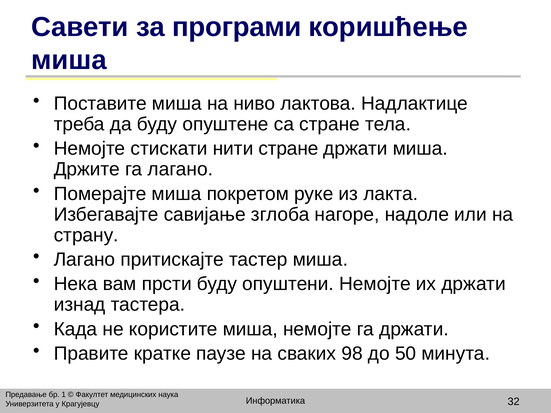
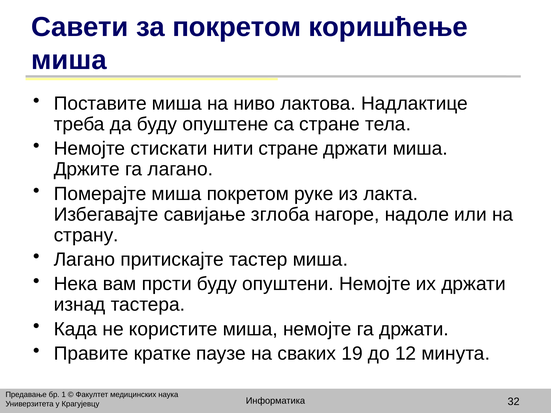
за програми: програми -> покретом
98: 98 -> 19
50: 50 -> 12
